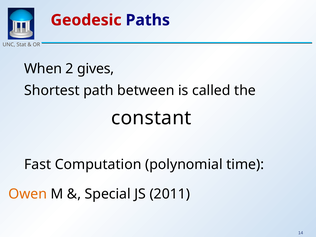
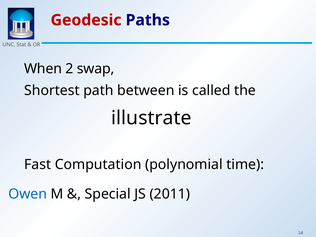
gives: gives -> swap
constant: constant -> illustrate
Owen colour: orange -> blue
